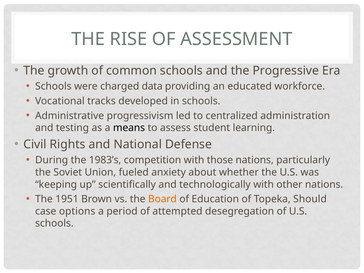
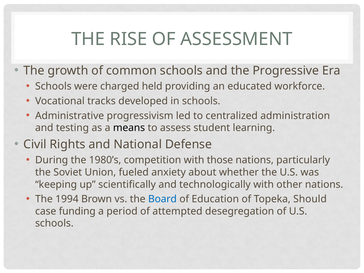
data: data -> held
1983’s: 1983’s -> 1980’s
1951: 1951 -> 1994
Board colour: orange -> blue
options: options -> funding
